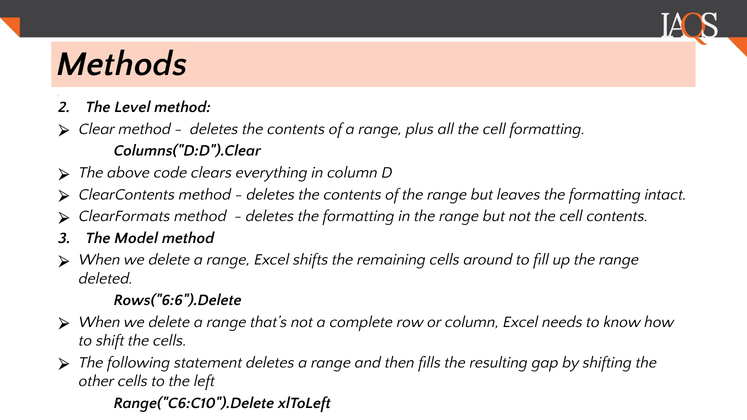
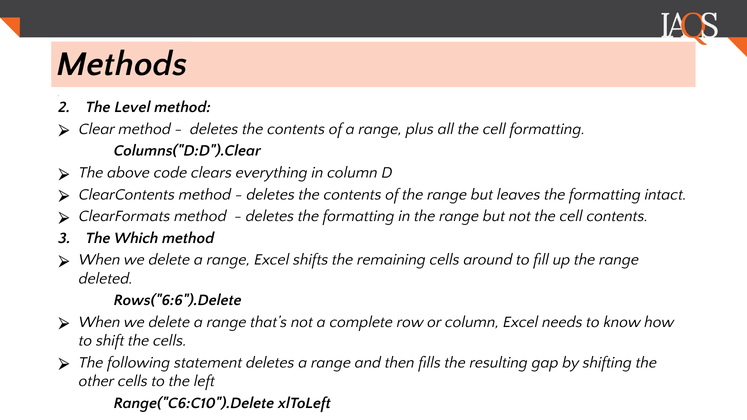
Model: Model -> Which
